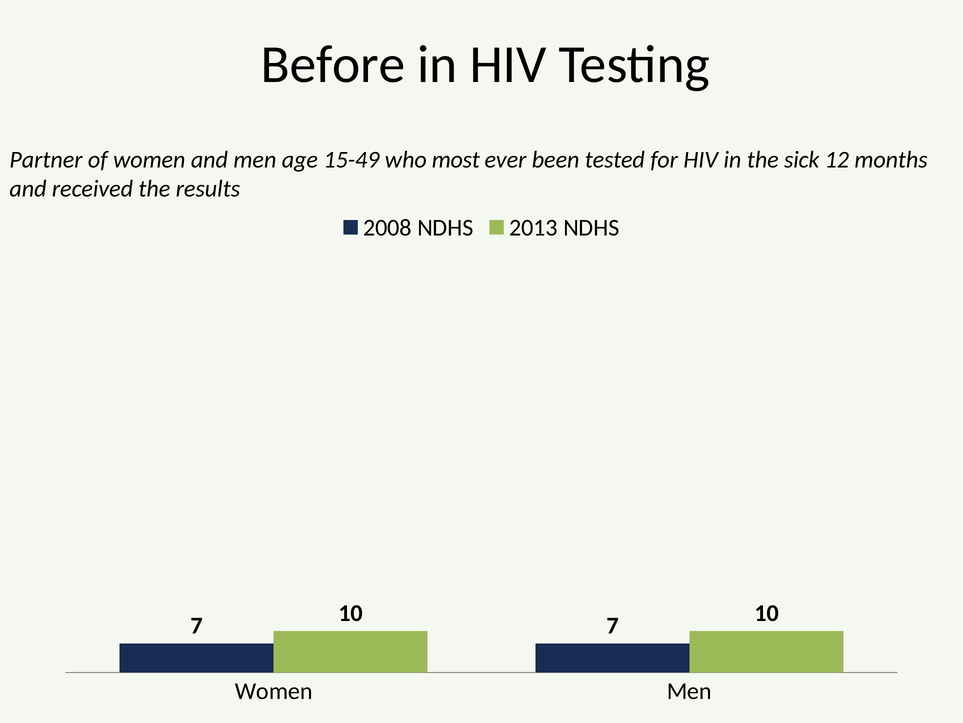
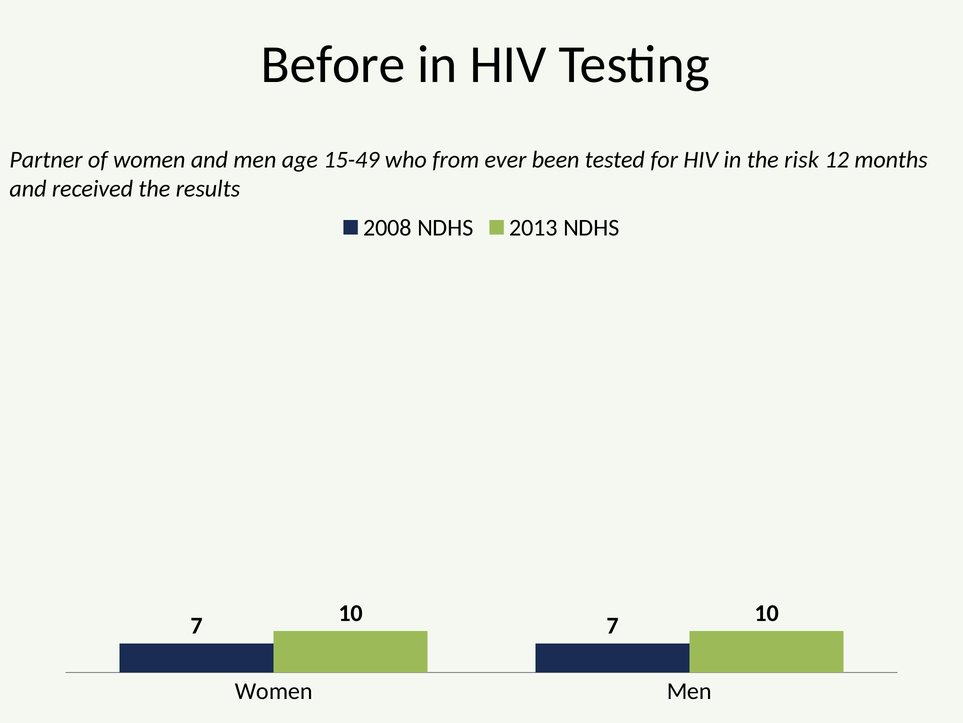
most: most -> from
sick: sick -> risk
